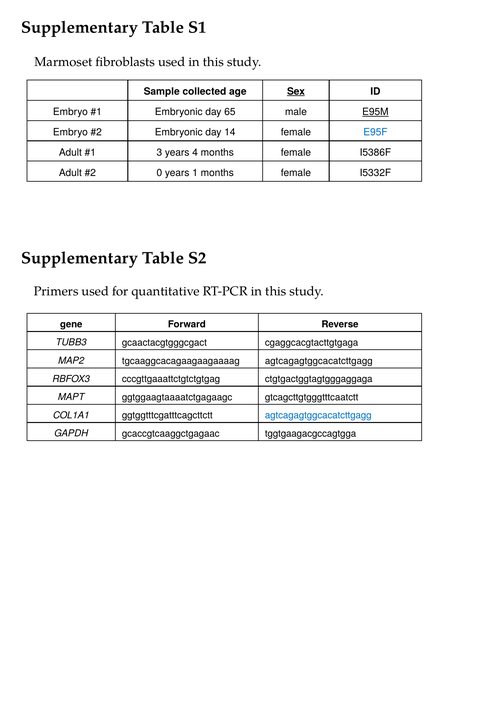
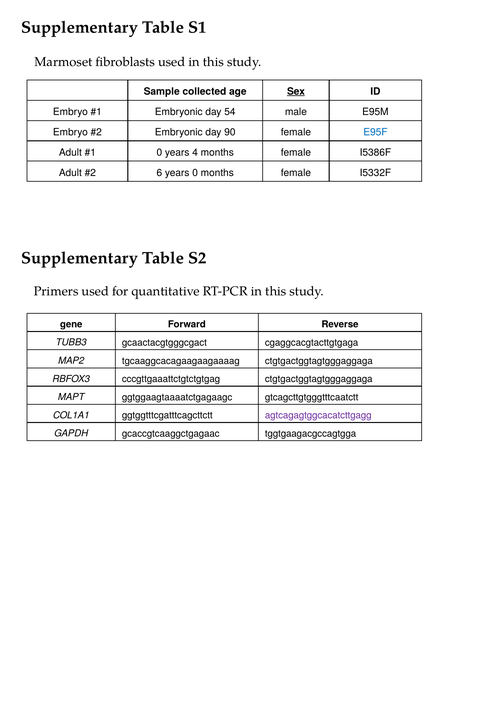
65: 65 -> 54
E95M underline: present -> none
14: 14 -> 90
3 at (159, 152): 3 -> 0
0: 0 -> 6
years 1: 1 -> 0
tgcaaggcacagaagaagaaaag agtcagagtggcacatcttgagg: agtcagagtggcacatcttgagg -> ctgtgactggtagtgggaggaga
agtcagagtggcacatcttgagg at (318, 415) colour: blue -> purple
